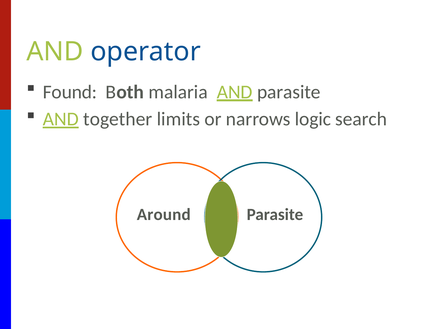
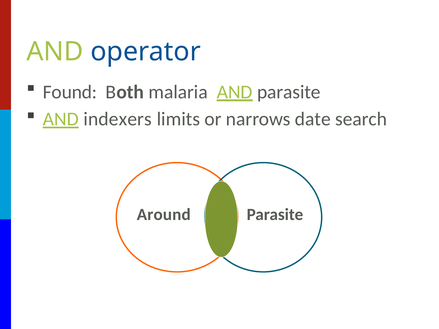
together: together -> indexers
logic: logic -> date
